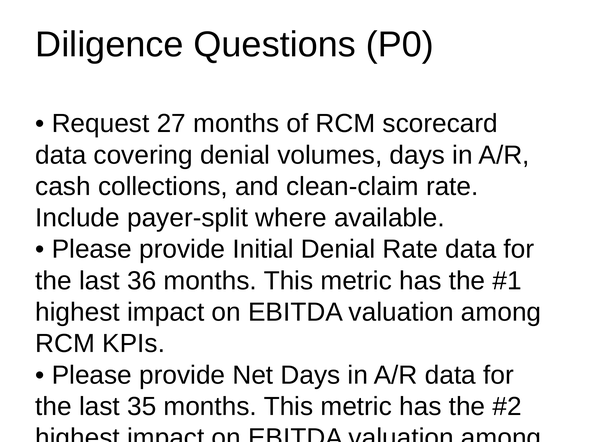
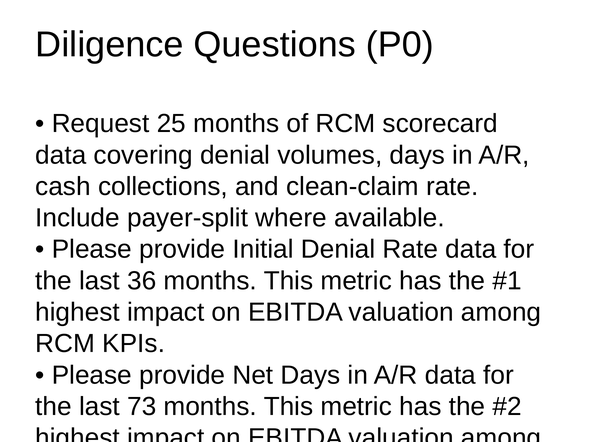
27: 27 -> 25
35: 35 -> 73
